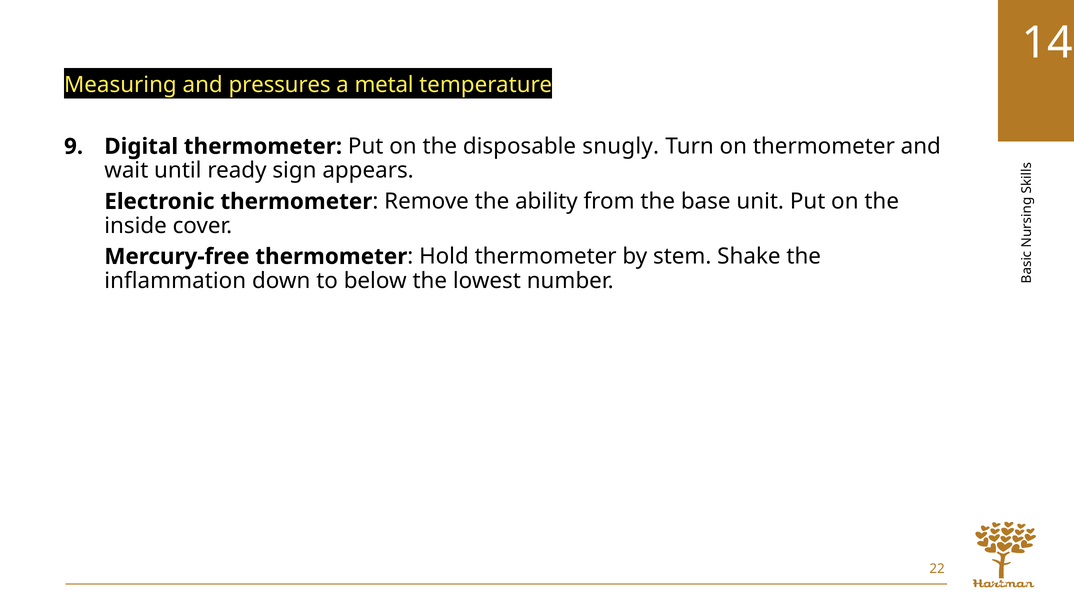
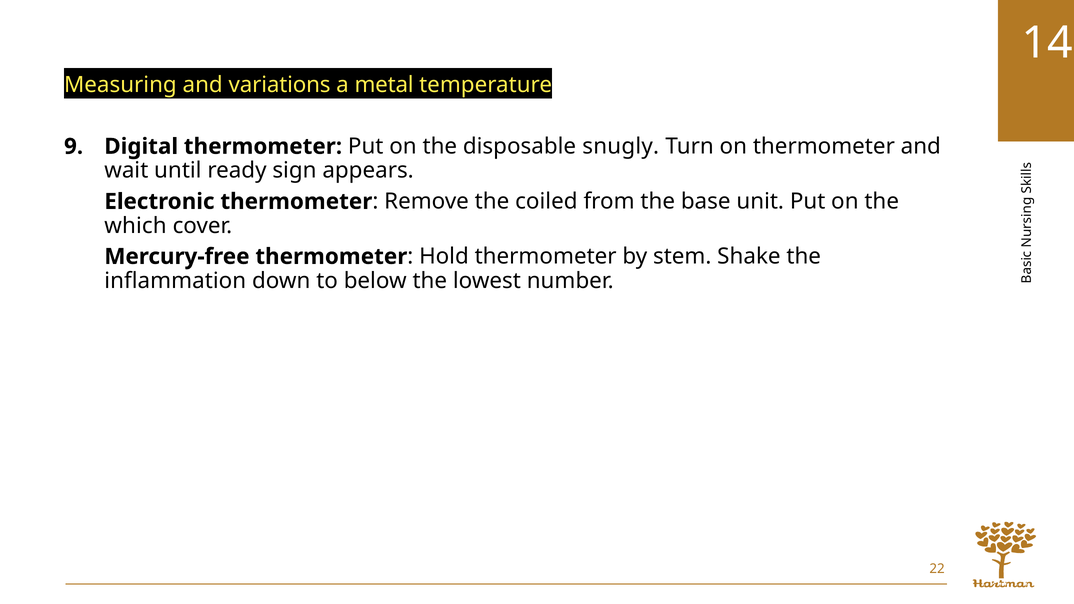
pressures: pressures -> variations
ability: ability -> coiled
inside: inside -> which
